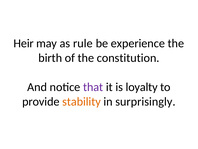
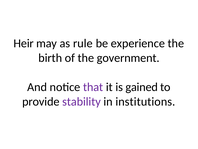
constitution: constitution -> government
loyalty: loyalty -> gained
stability colour: orange -> purple
surprisingly: surprisingly -> institutions
